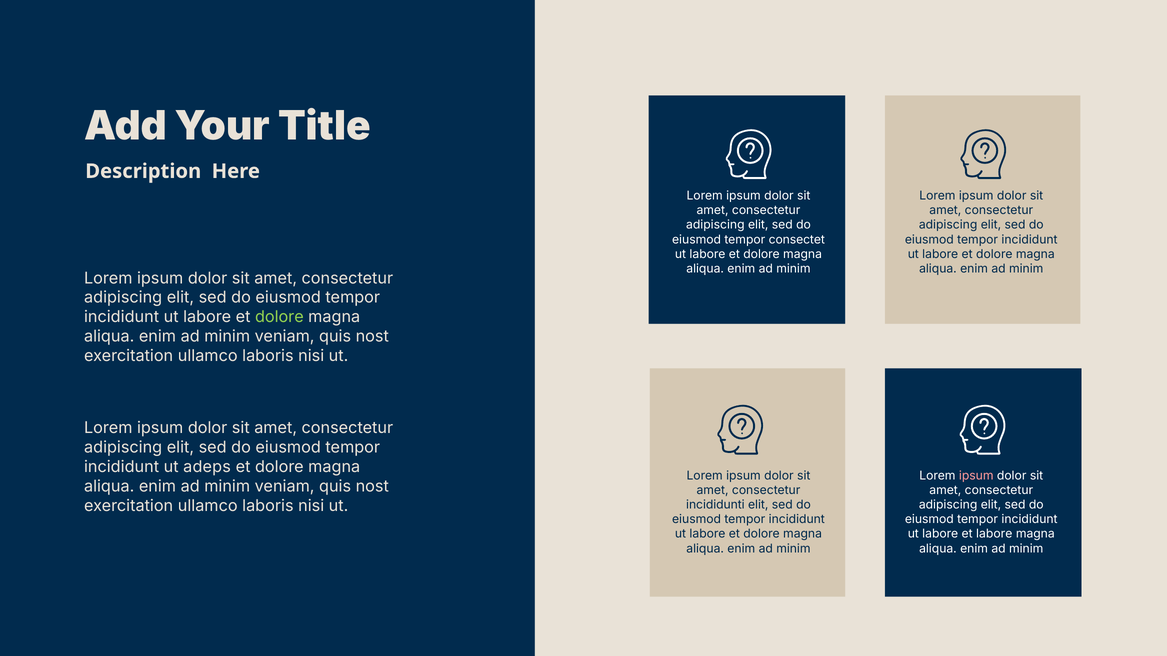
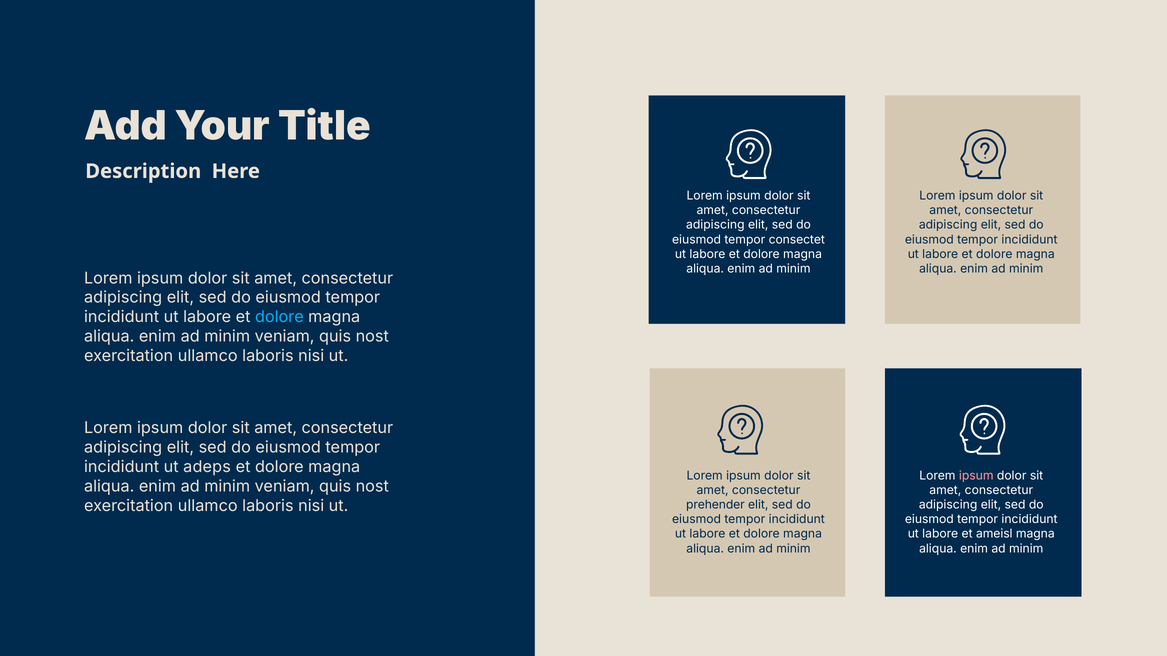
dolore at (279, 317) colour: light green -> light blue
incididunti: incididunti -> prehender
et labore: labore -> ameisl
